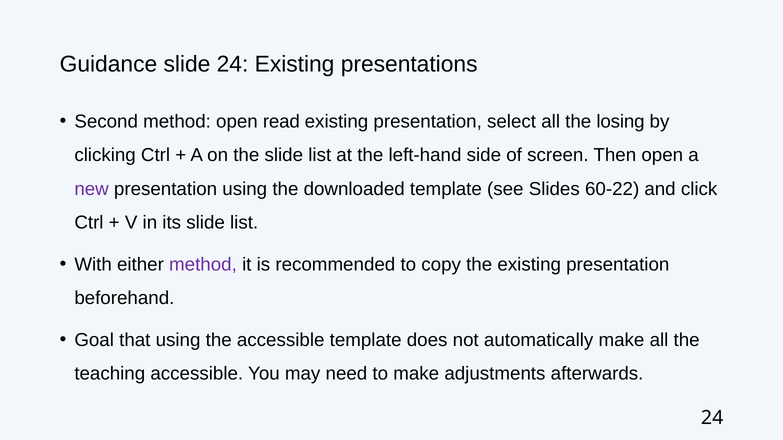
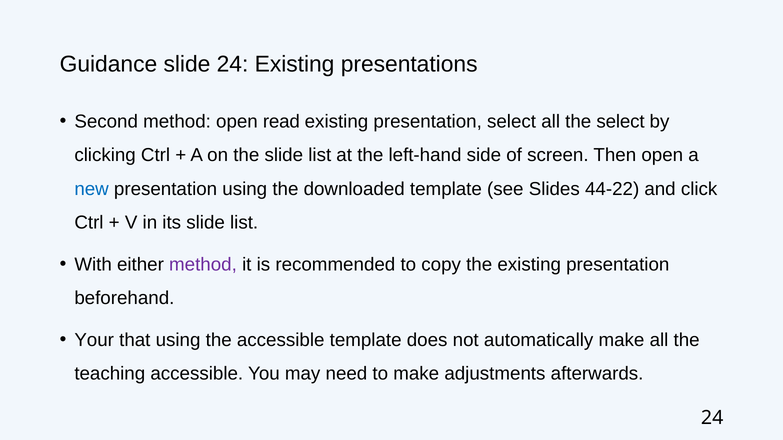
the losing: losing -> select
new colour: purple -> blue
60-22: 60-22 -> 44-22
Goal: Goal -> Your
